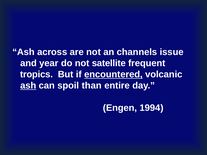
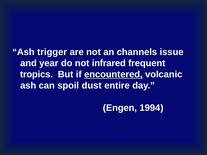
across: across -> trigger
satellite: satellite -> infrared
ash at (28, 86) underline: present -> none
than: than -> dust
